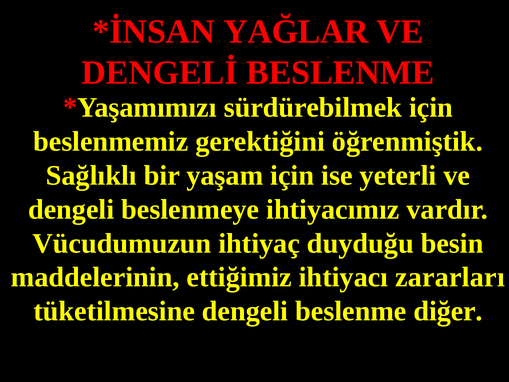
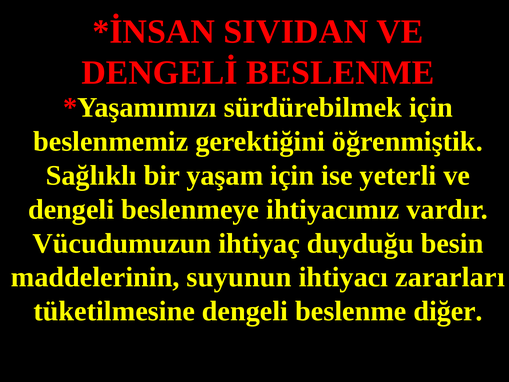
YAĞLAR: YAĞLAR -> SIVIDAN
ettiğimiz: ettiğimiz -> suyunun
